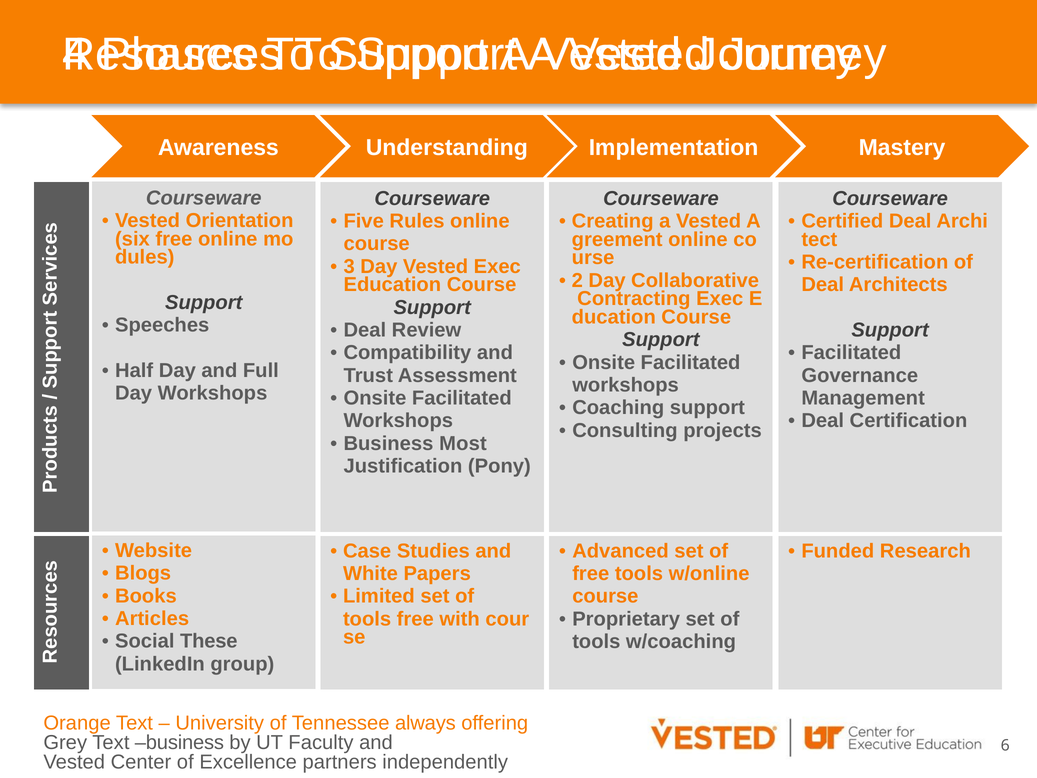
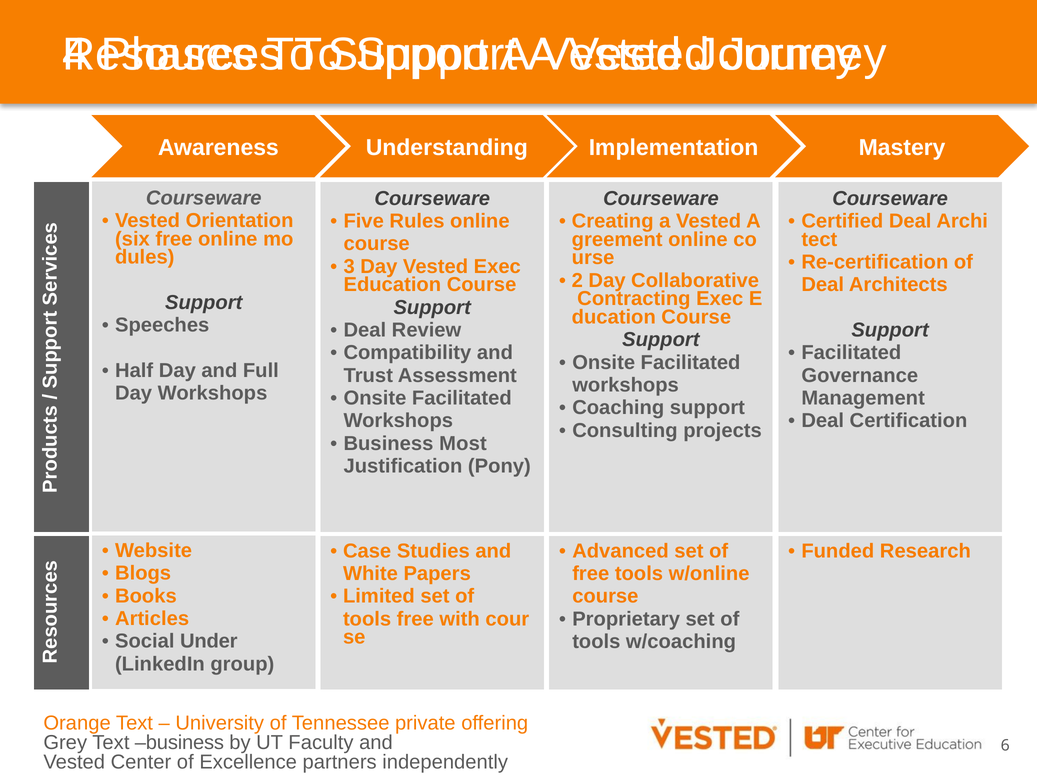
These: These -> Under
always: always -> private
